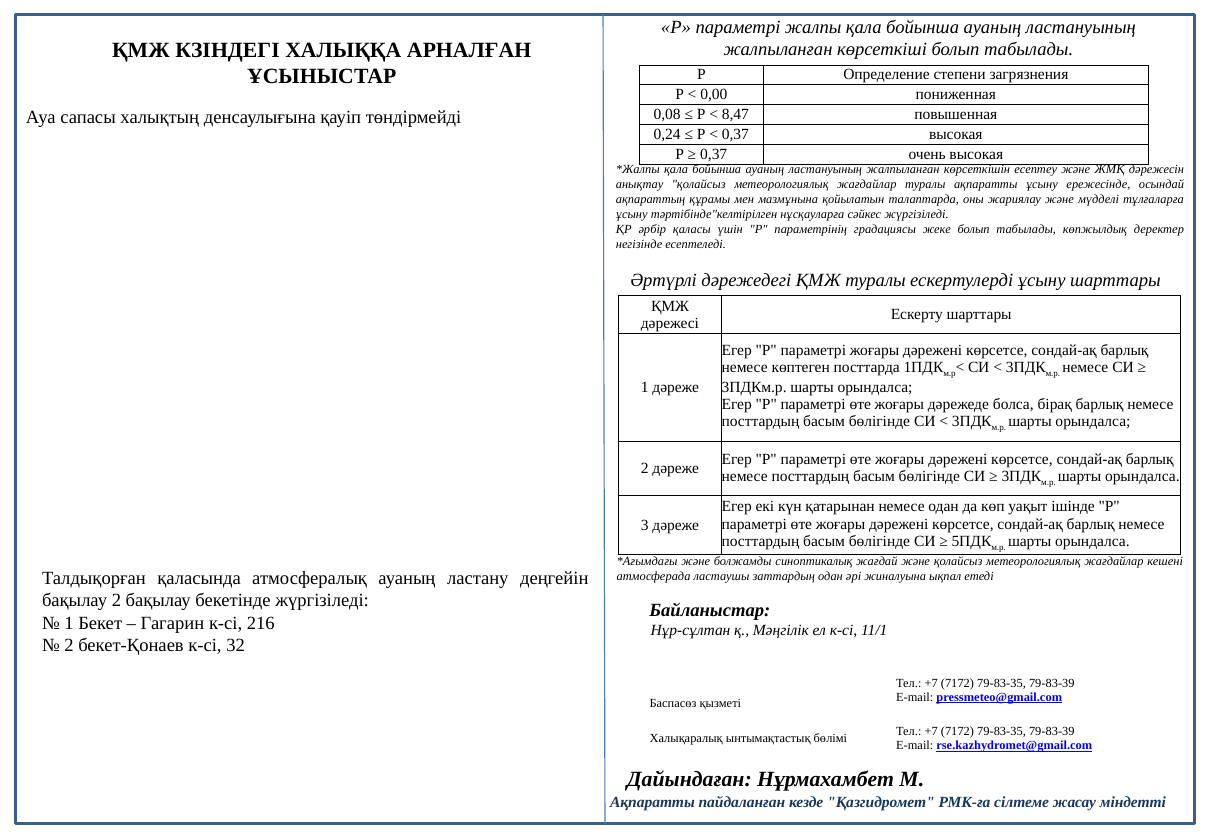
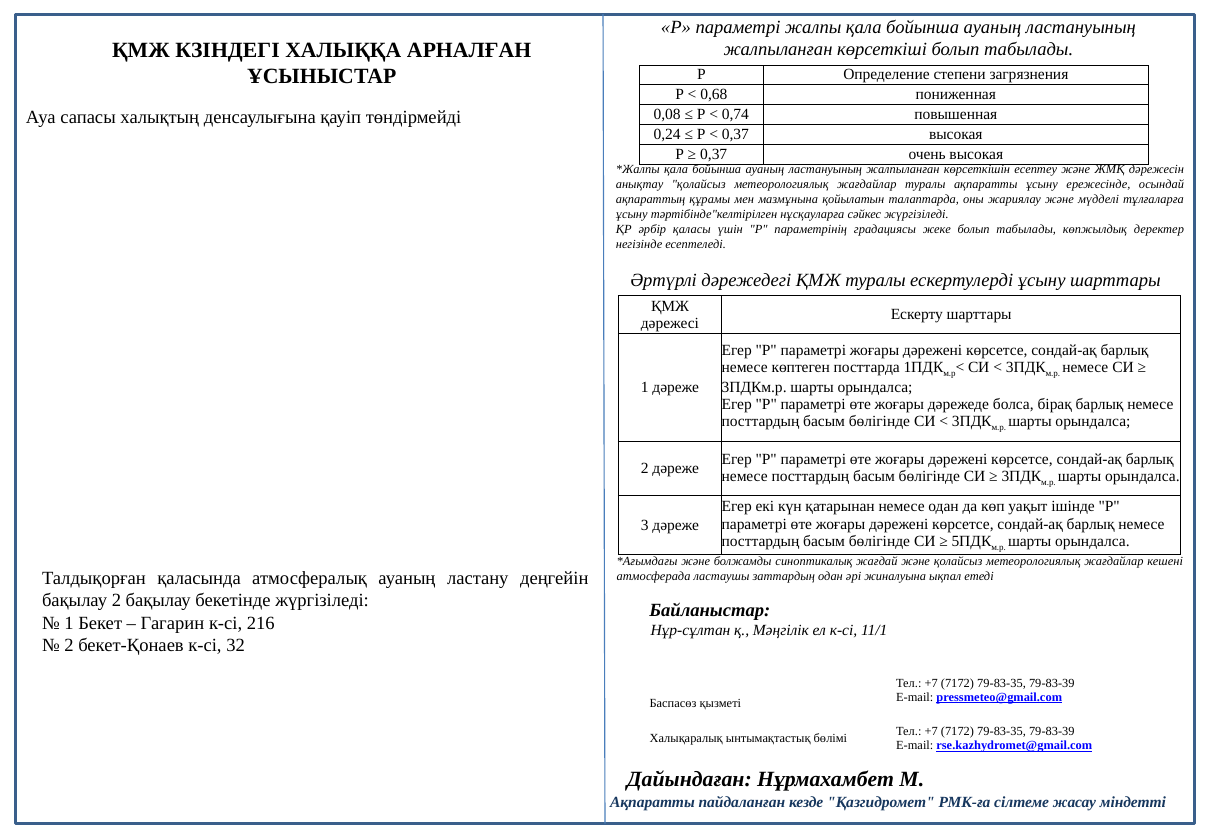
0,00: 0,00 -> 0,68
8,47: 8,47 -> 0,74
